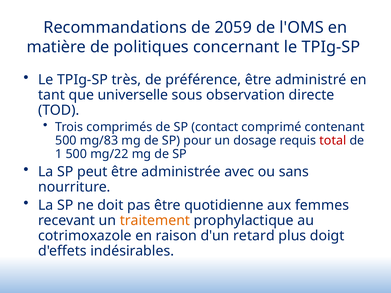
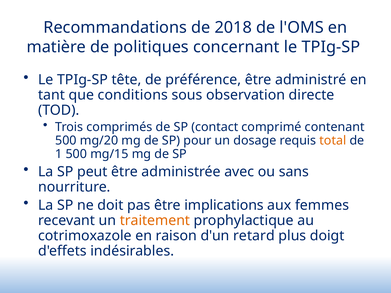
2059: 2059 -> 2018
très: très -> tête
universelle: universelle -> conditions
mg/83: mg/83 -> mg/20
total colour: red -> orange
mg/22: mg/22 -> mg/15
quotidienne: quotidienne -> implications
